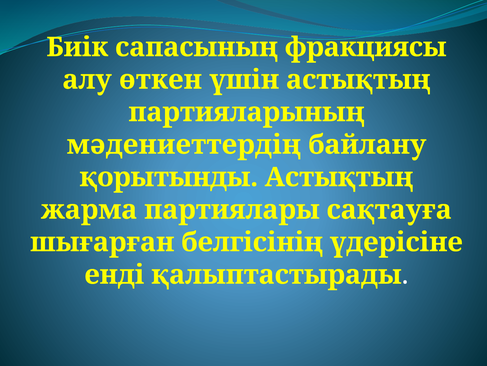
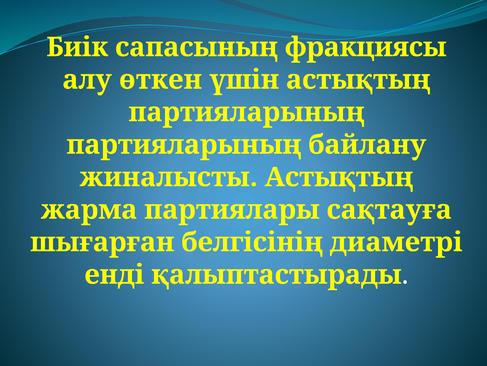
мәдениеттердiң at (184, 144): мәдениеттердiң -> партияларының
қорытынды: қорытынды -> жиналысты
үдерiсiне: үдерiсiне -> диаметрi
